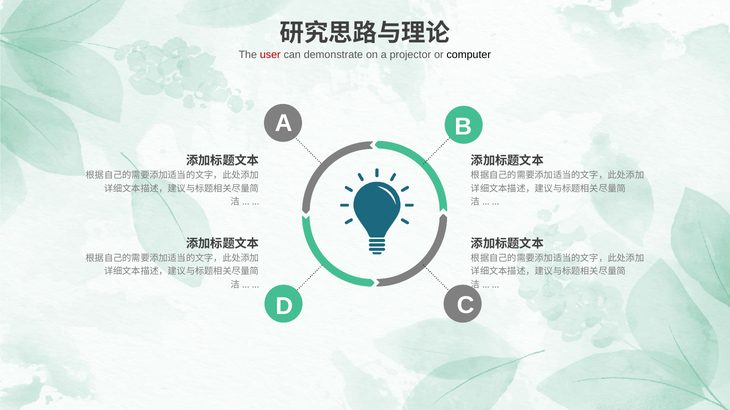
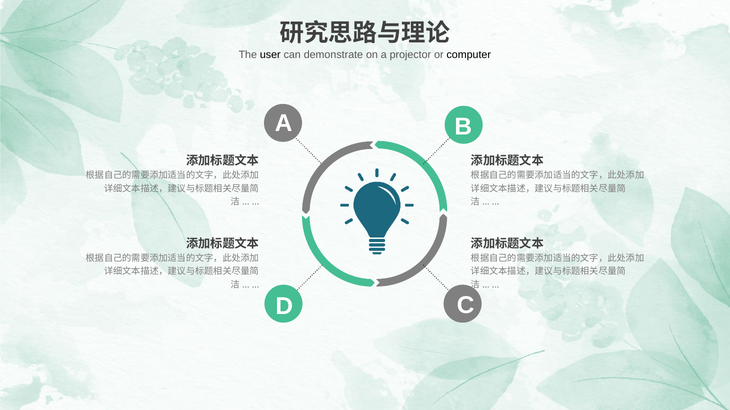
user colour: red -> black
